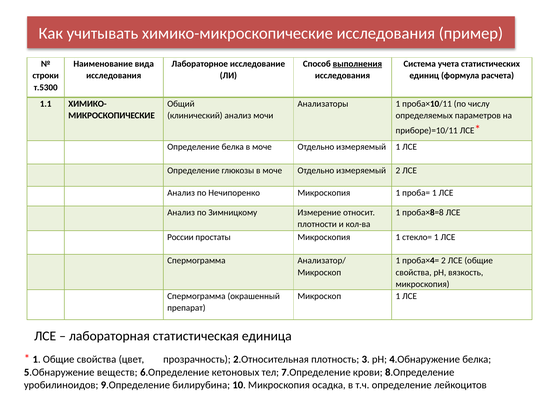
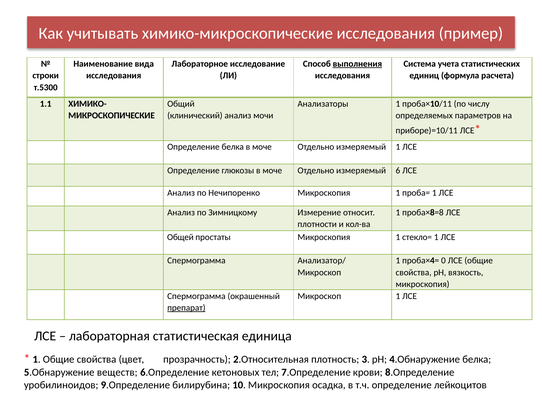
измеряемый 2: 2 -> 6
России: России -> Общей
проба×4= 2: 2 -> 0
препарат underline: none -> present
